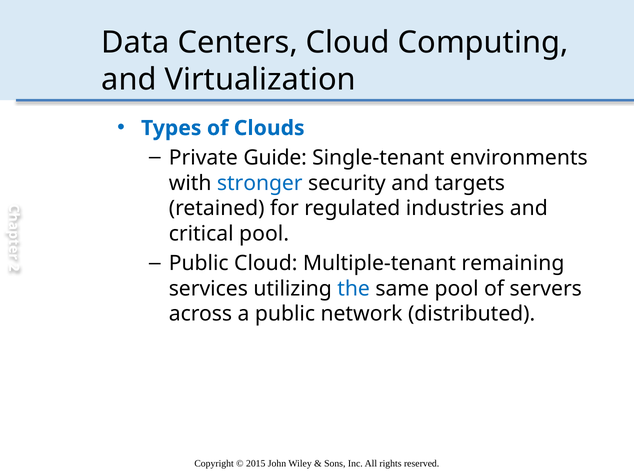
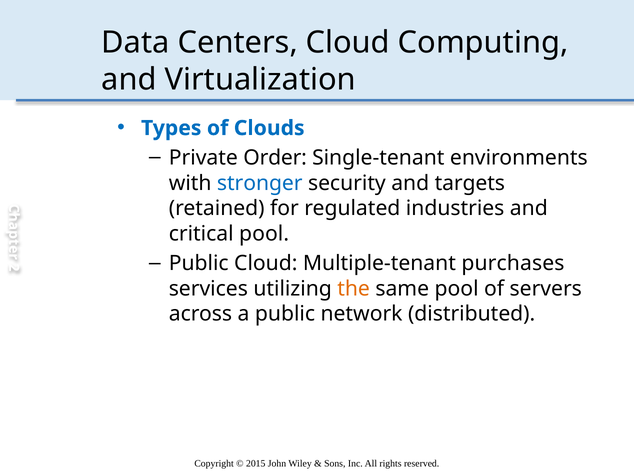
Guide: Guide -> Order
remaining: remaining -> purchases
the colour: blue -> orange
